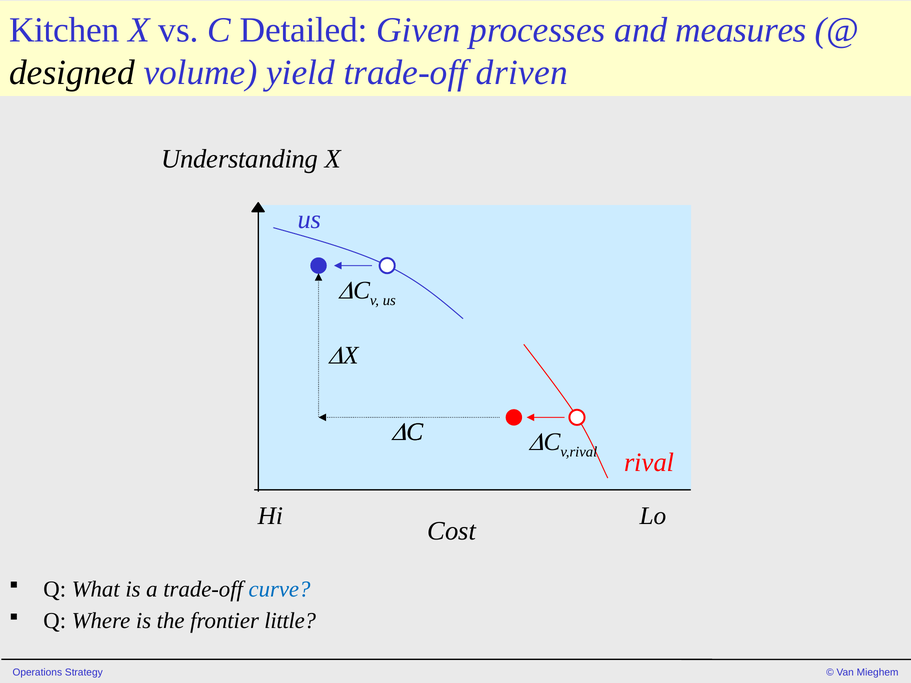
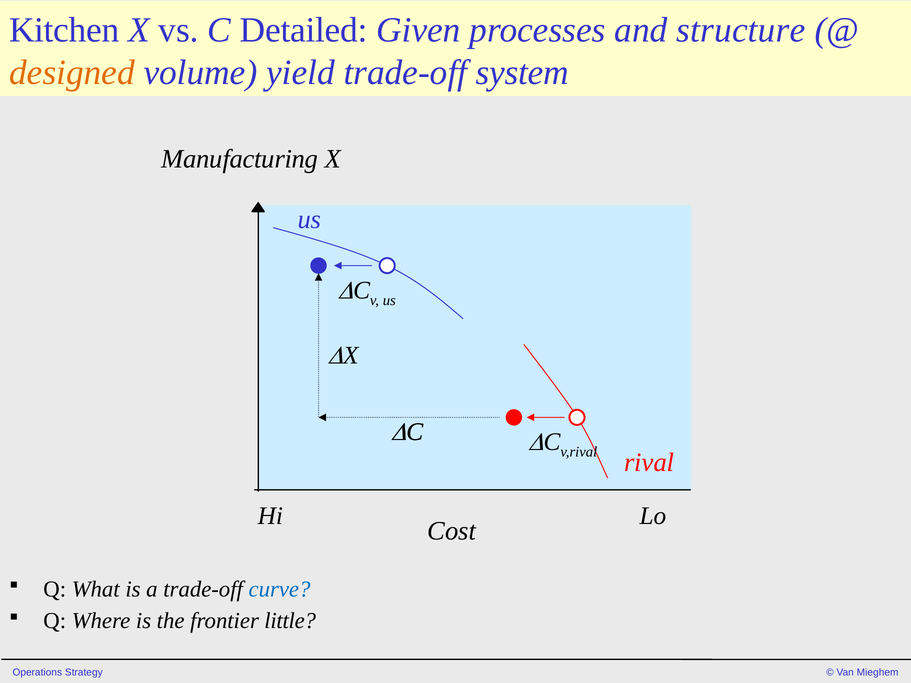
measures: measures -> structure
designed colour: black -> orange
driven: driven -> system
Understanding: Understanding -> Manufacturing
